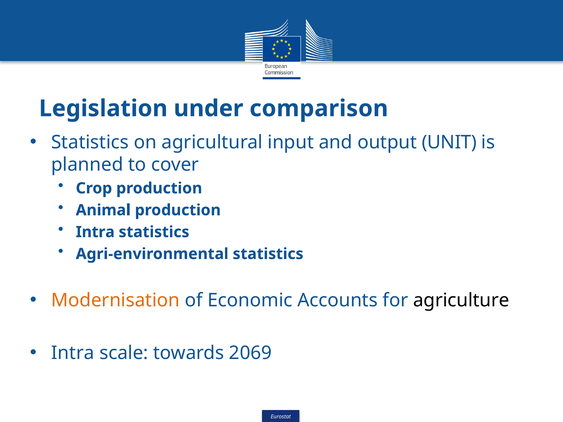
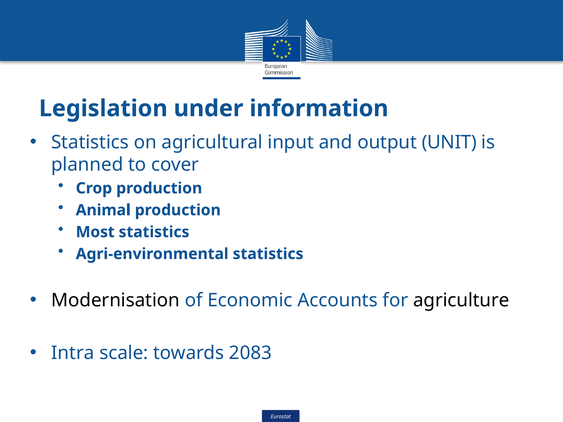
comparison: comparison -> information
Intra at (95, 232): Intra -> Most
Modernisation colour: orange -> black
2069: 2069 -> 2083
